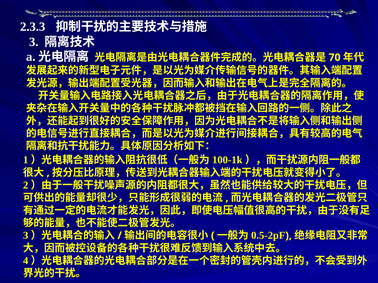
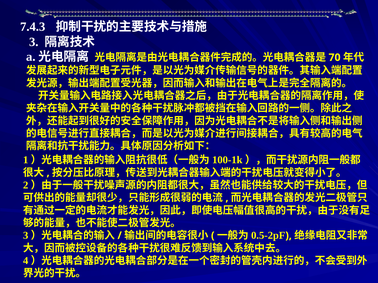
2.3.3: 2.3.3 -> 7.4.3
